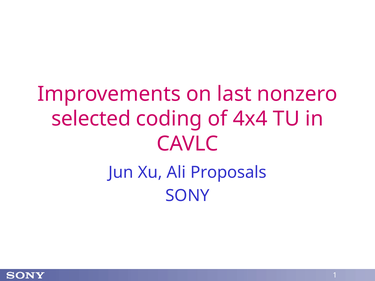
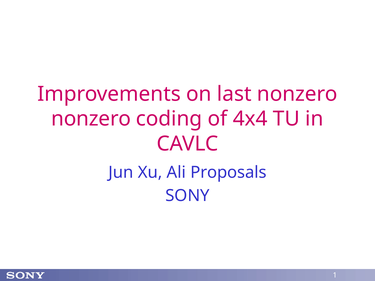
selected at (91, 119): selected -> nonzero
